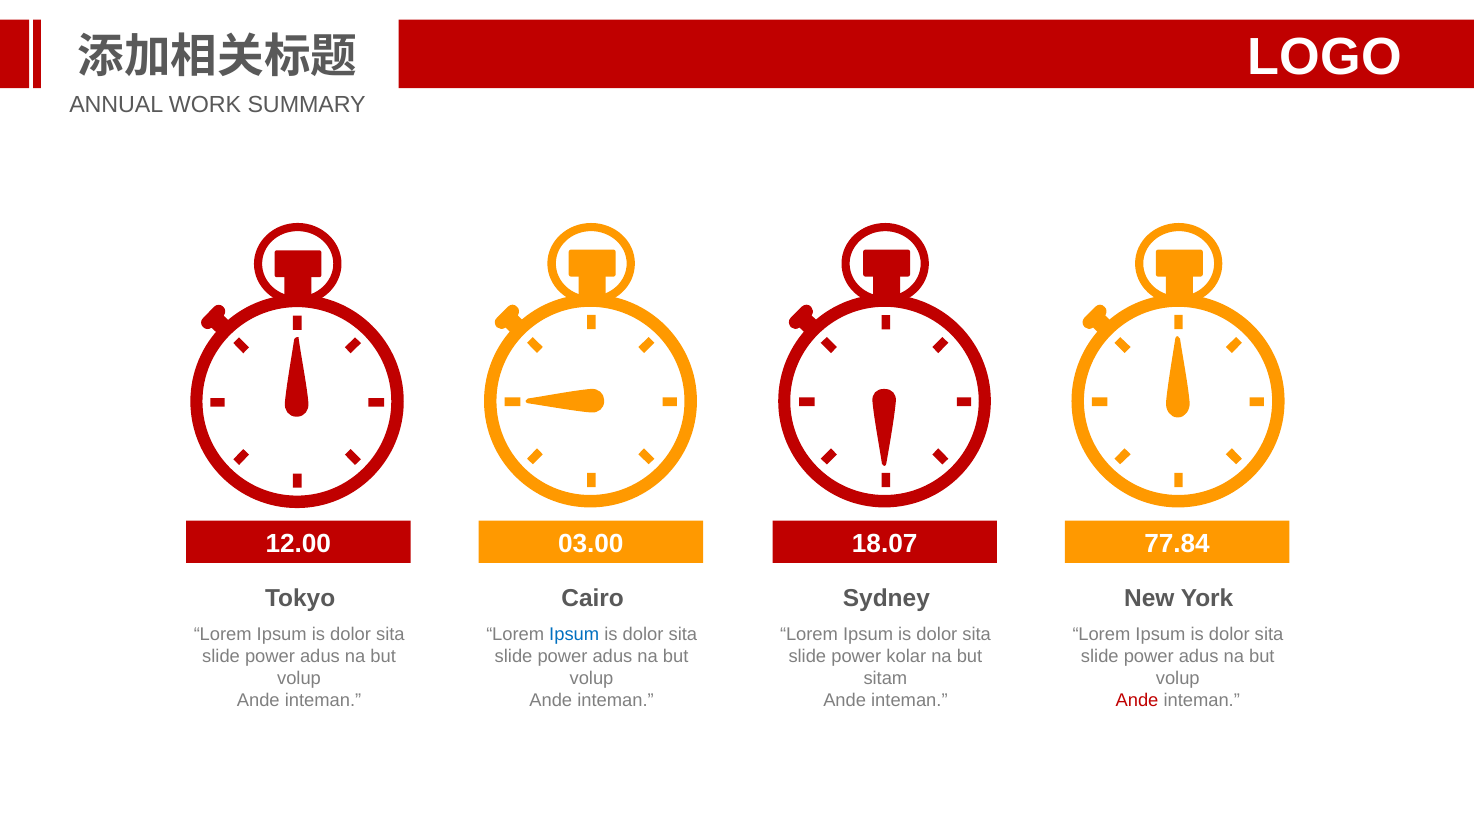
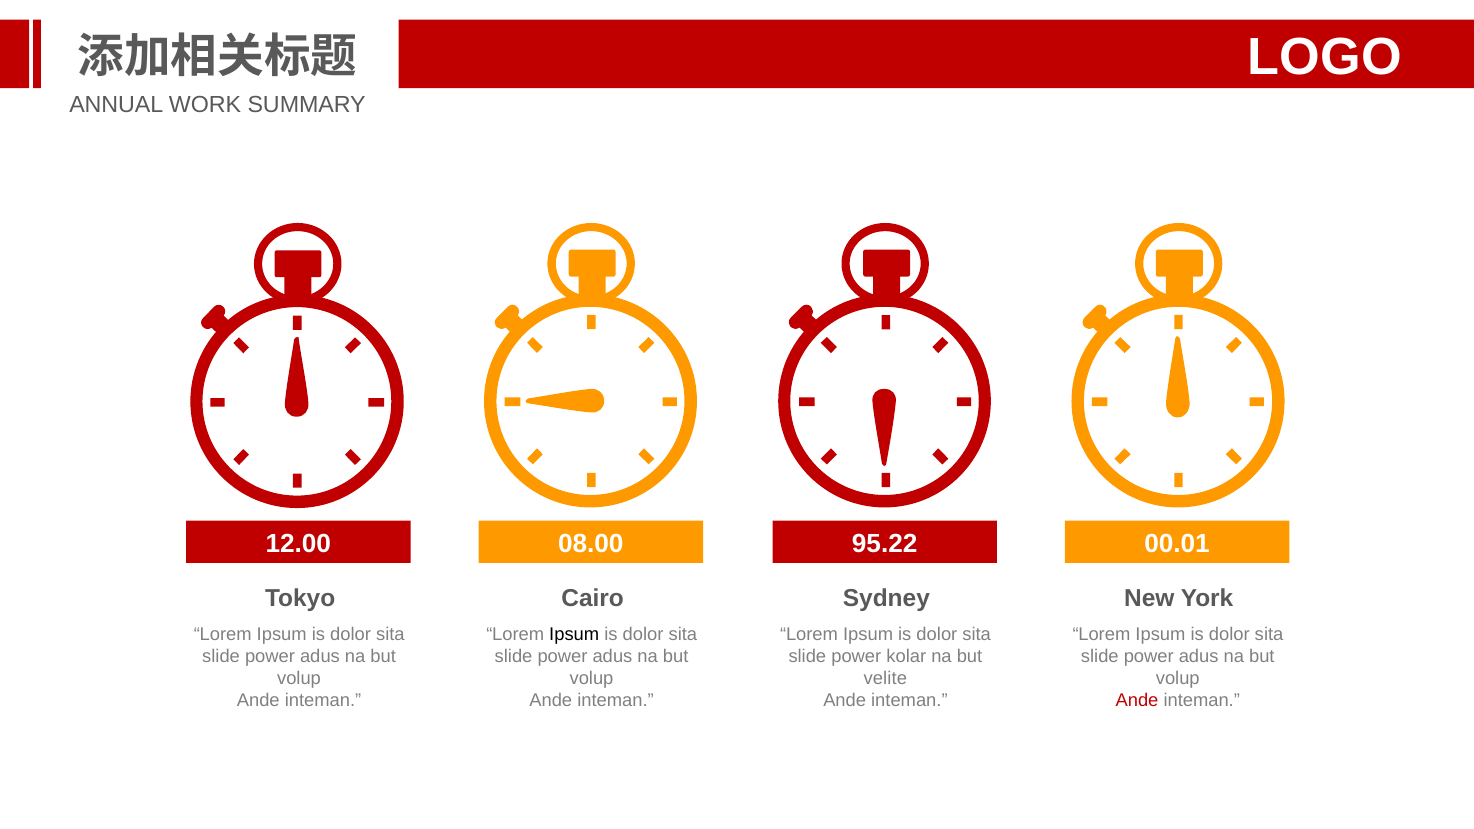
03.00: 03.00 -> 08.00
18.07: 18.07 -> 95.22
77.84: 77.84 -> 00.01
Ipsum at (574, 634) colour: blue -> black
sitam: sitam -> velite
